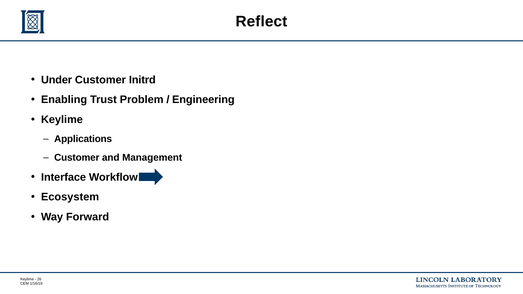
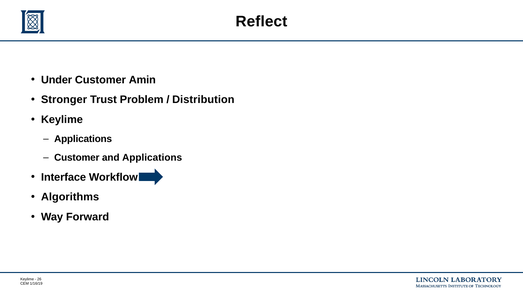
Initrd: Initrd -> Amin
Enabling: Enabling -> Stronger
Engineering: Engineering -> Distribution
and Management: Management -> Applications
Ecosystem: Ecosystem -> Algorithms
